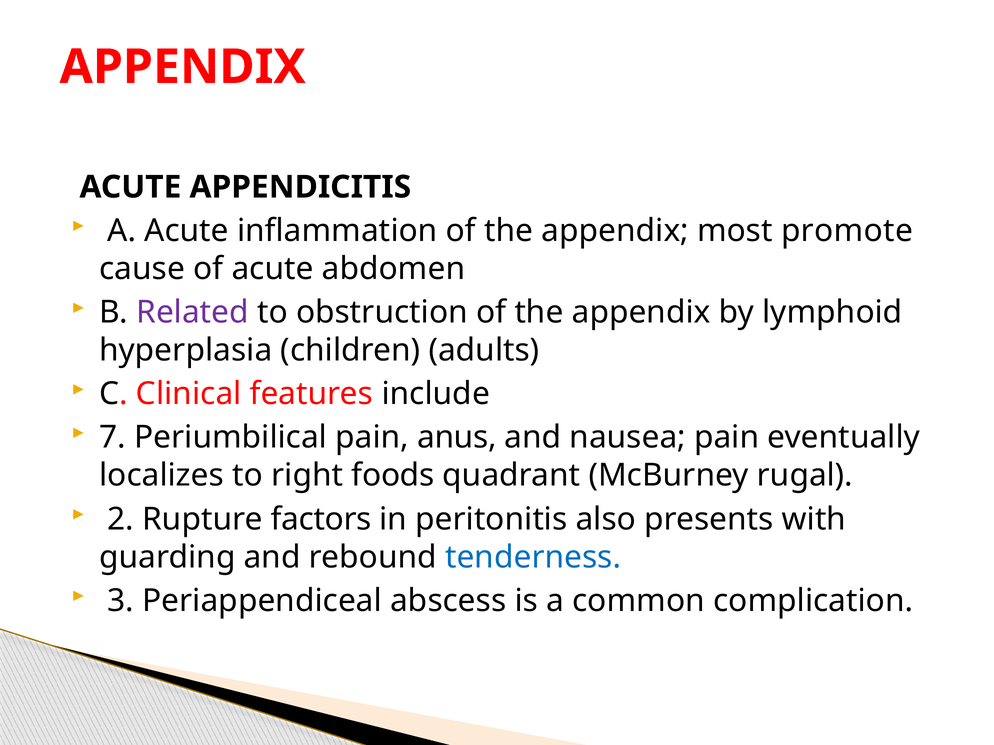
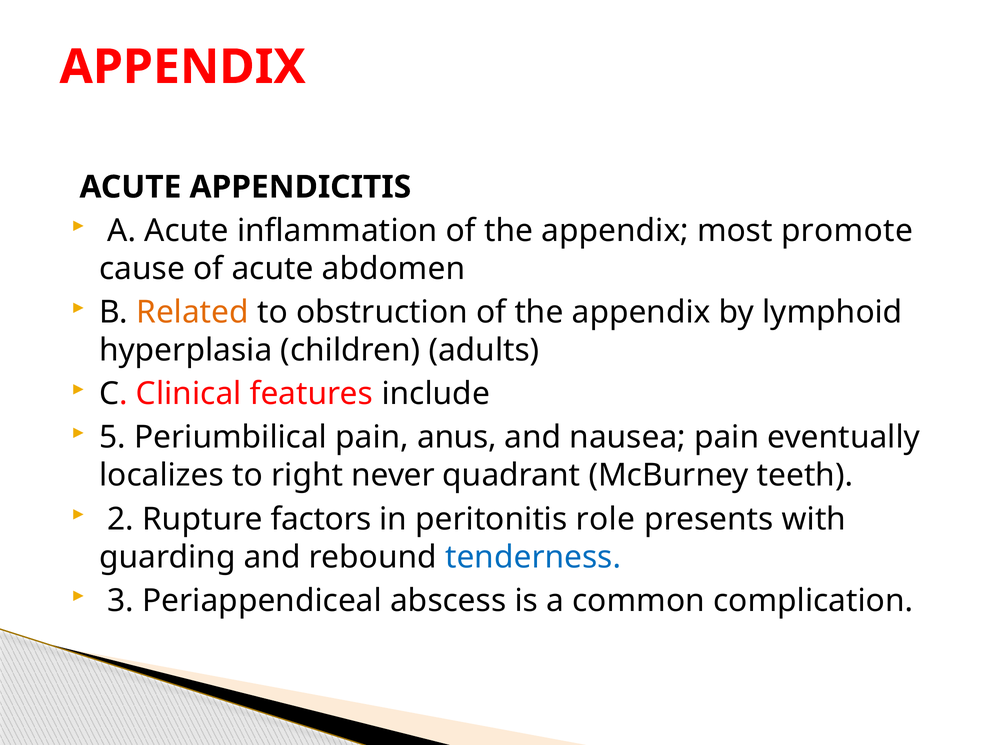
Related colour: purple -> orange
7: 7 -> 5
foods: foods -> never
rugal: rugal -> teeth
also: also -> role
